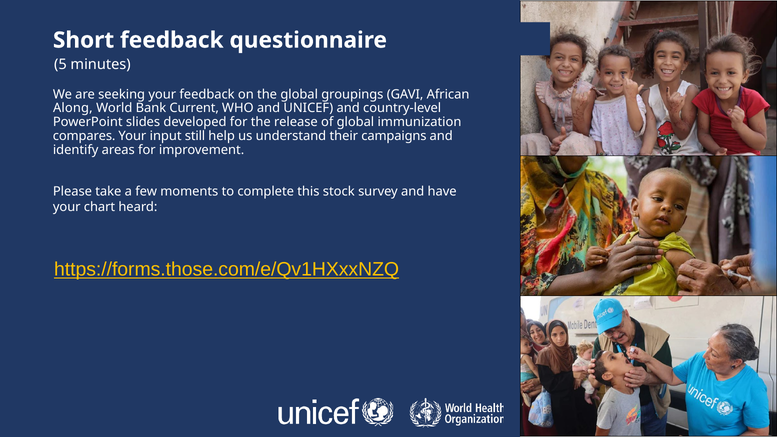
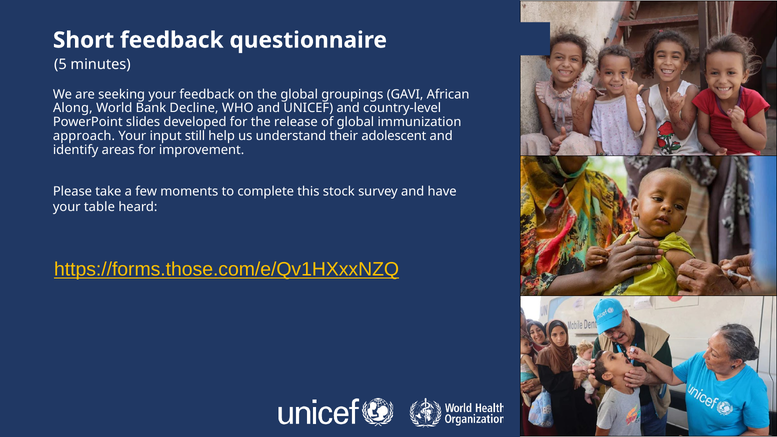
Current: Current -> Decline
compares: compares -> approach
campaigns: campaigns -> adolescent
chart: chart -> table
